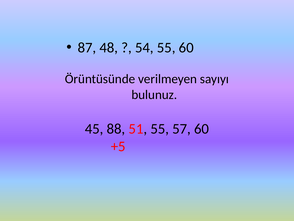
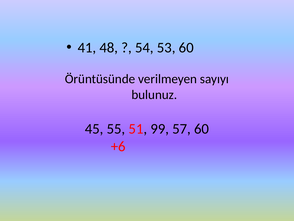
87: 87 -> 41
54 55: 55 -> 53
88: 88 -> 55
51 55: 55 -> 99
+5: +5 -> +6
